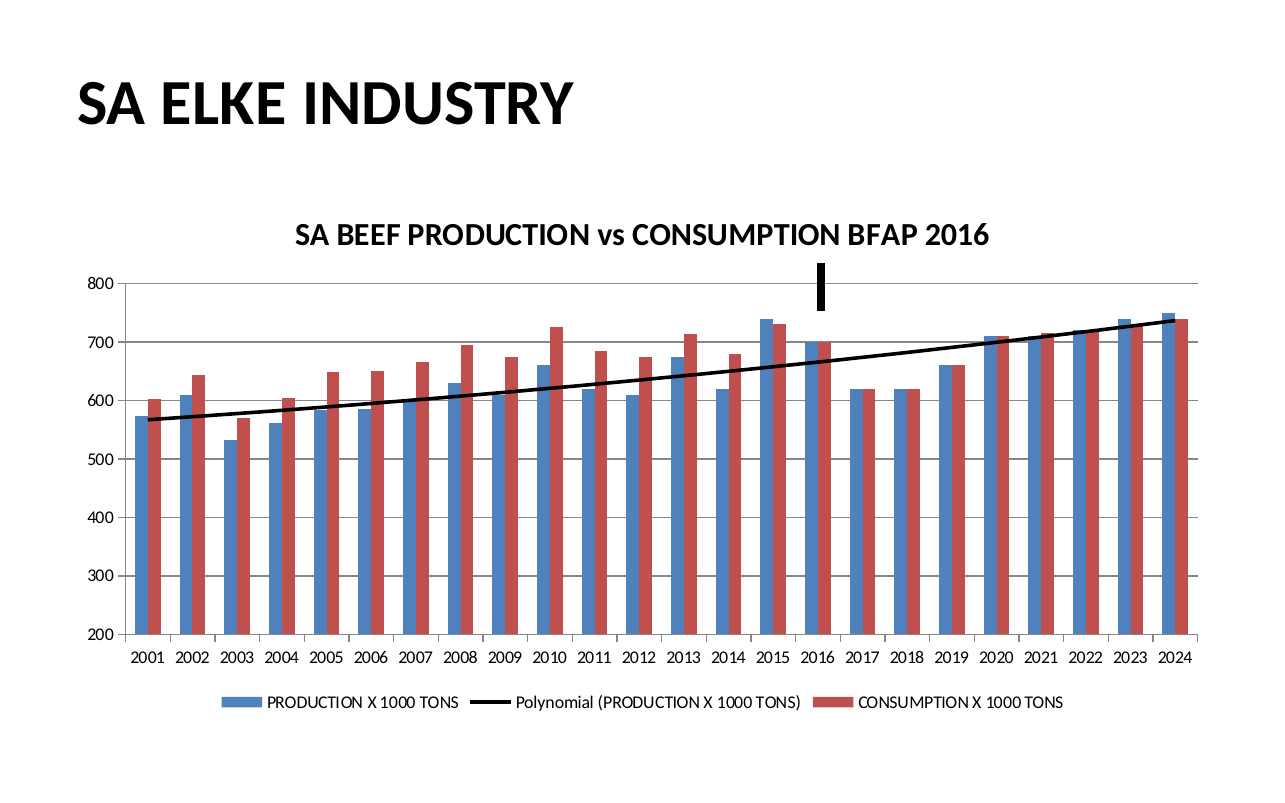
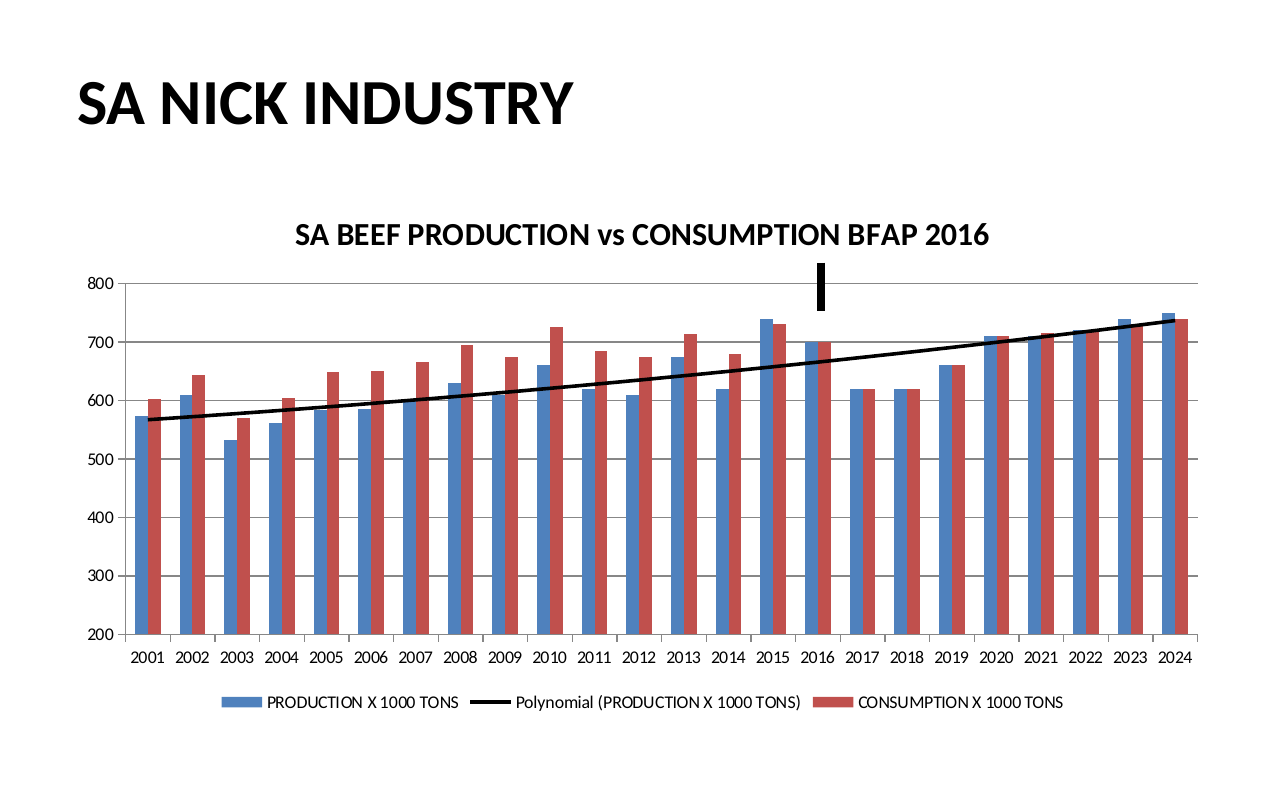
ELKE: ELKE -> NICK
